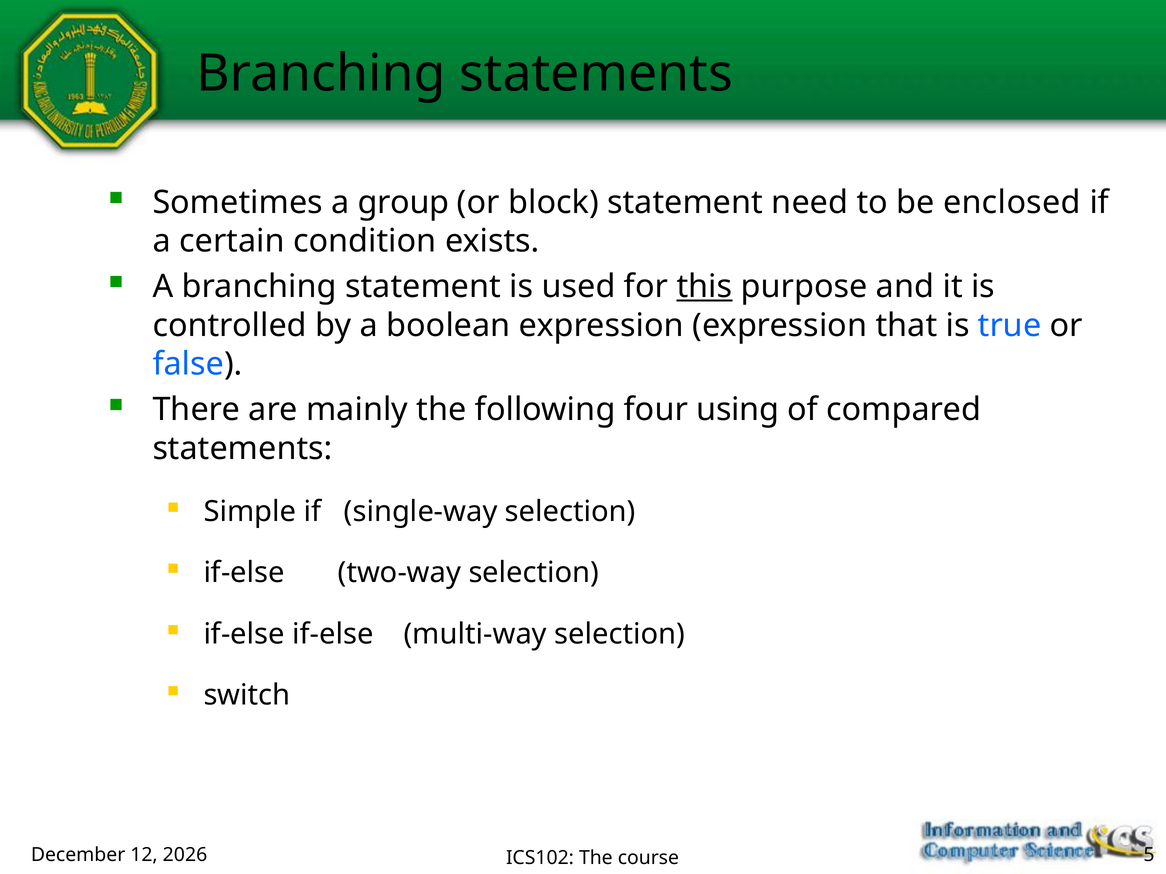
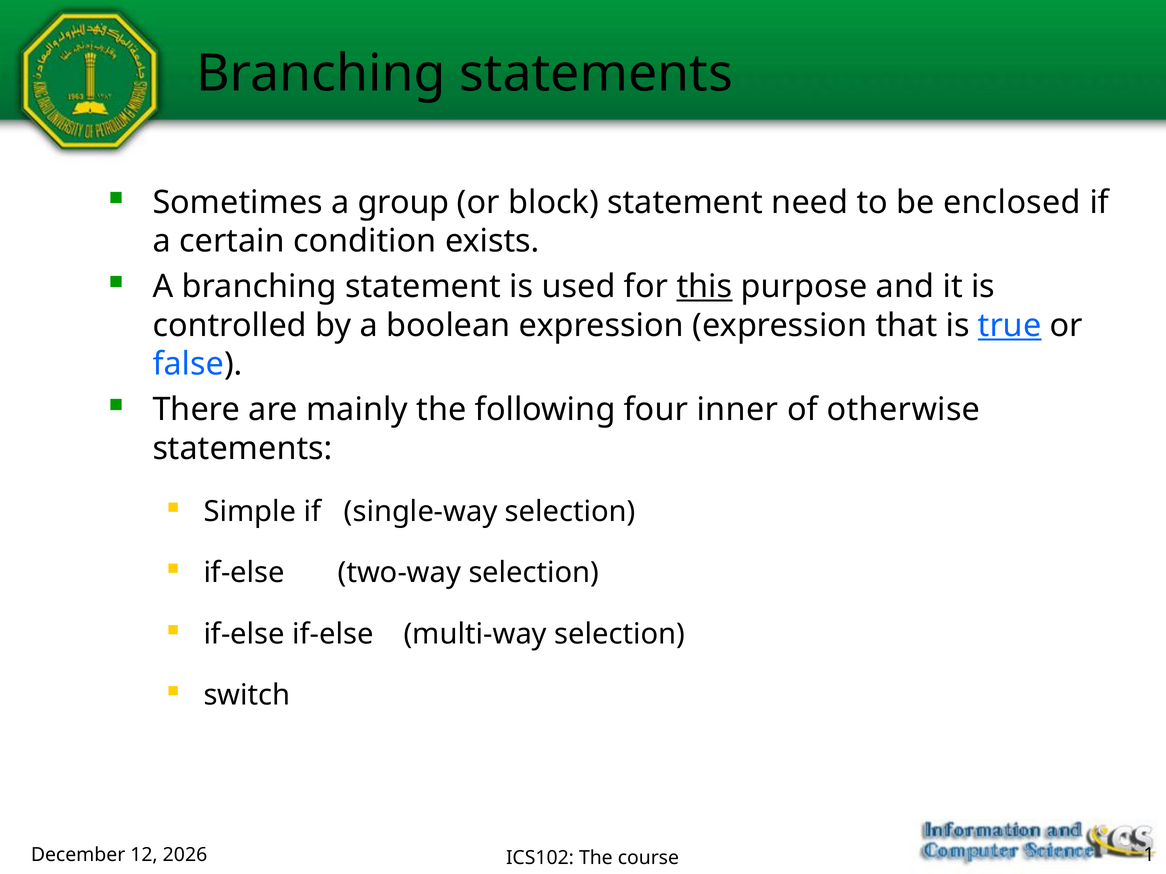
true underline: none -> present
using: using -> inner
compared: compared -> otherwise
5: 5 -> 1
